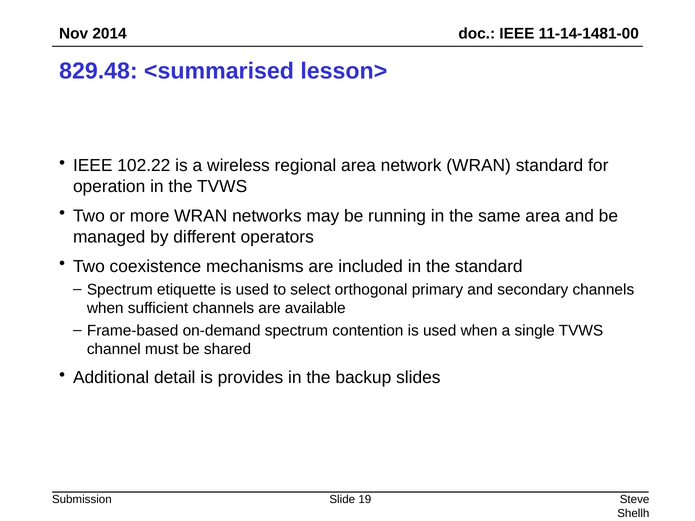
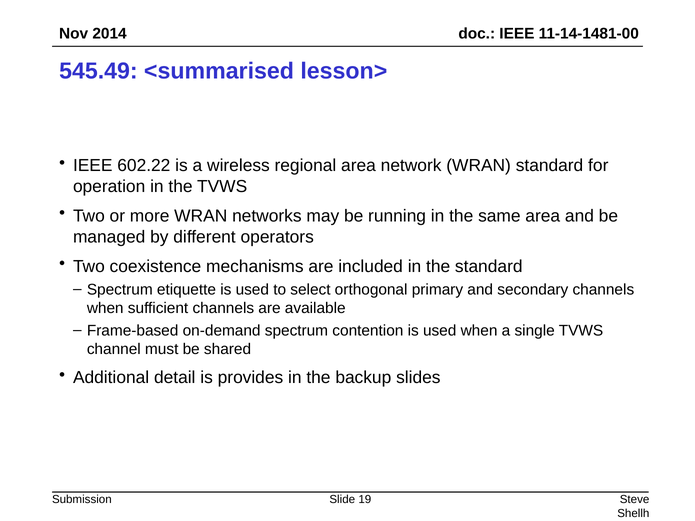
829.48: 829.48 -> 545.49
102.22: 102.22 -> 602.22
